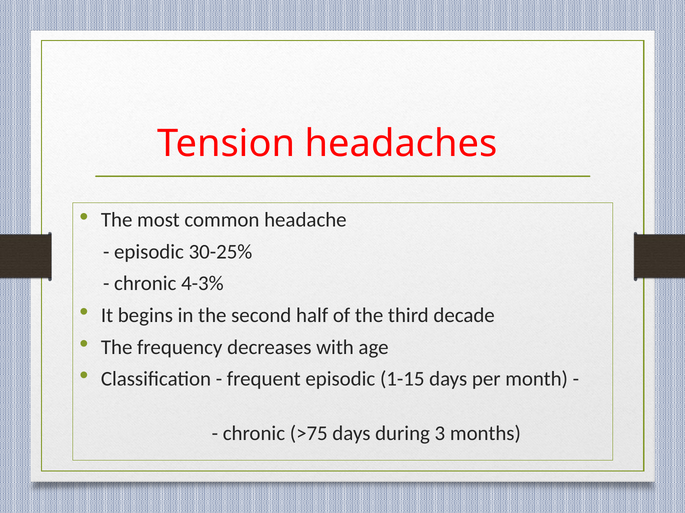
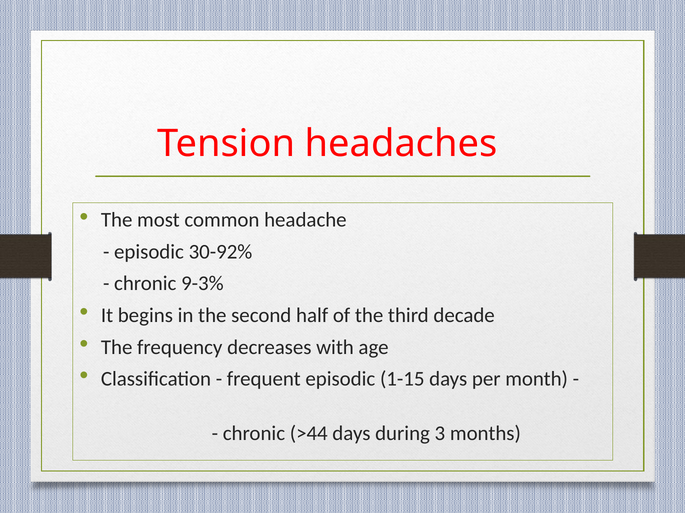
30-25%: 30-25% -> 30-92%
4-3%: 4-3% -> 9-3%
>75: >75 -> >44
